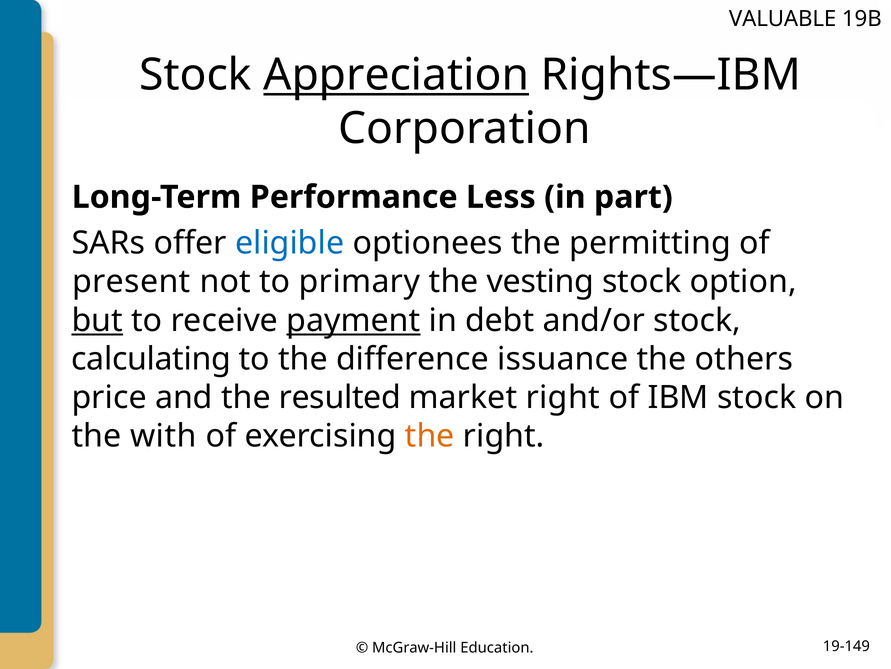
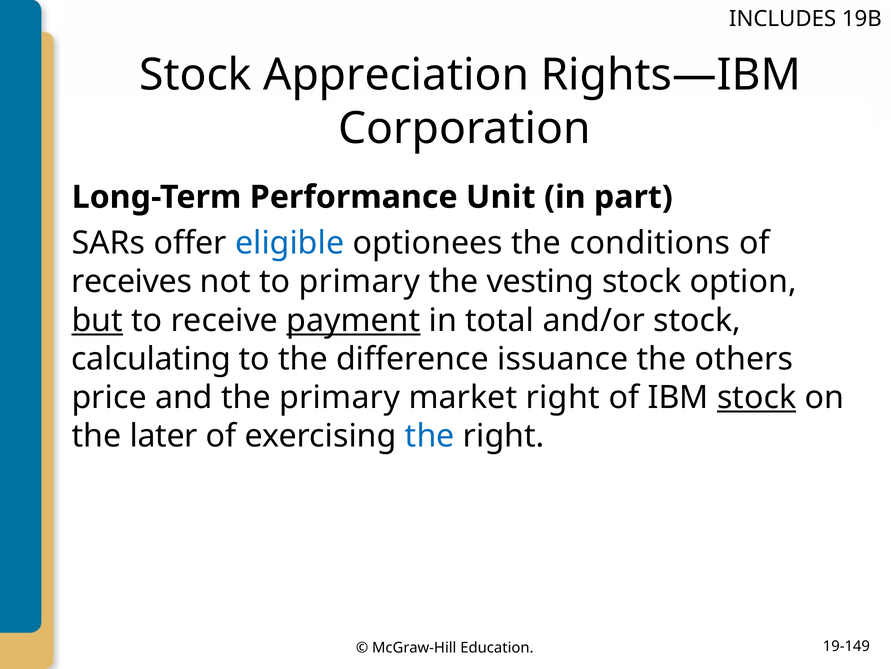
VALUABLE: VALUABLE -> INCLUDES
Appreciation underline: present -> none
Less: Less -> Unit
permitting: permitting -> conditions
present: present -> receives
debt: debt -> total
the resulted: resulted -> primary
stock at (757, 397) underline: none -> present
with: with -> later
the at (430, 436) colour: orange -> blue
